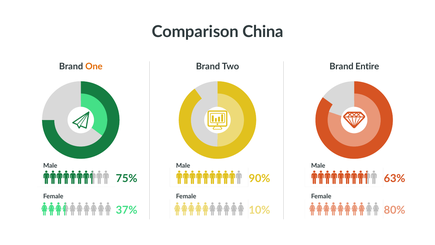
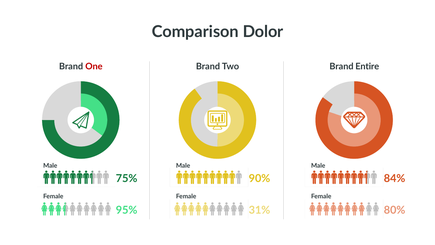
China: China -> Dolor
One colour: orange -> red
63%: 63% -> 84%
37%: 37% -> 95%
10%: 10% -> 31%
